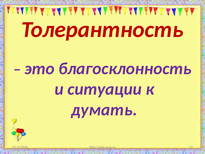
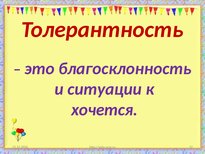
думать: думать -> хочется
